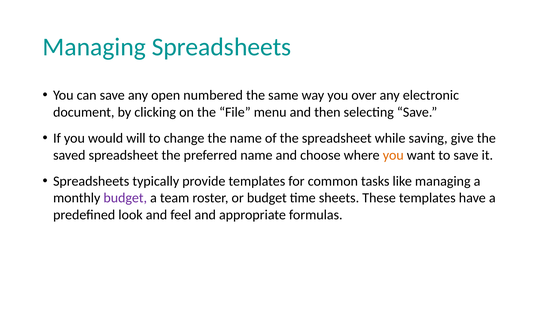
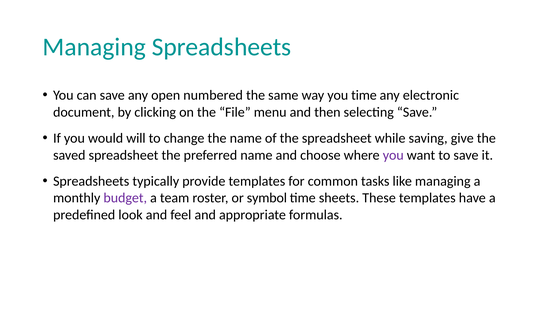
you over: over -> time
you at (393, 155) colour: orange -> purple
or budget: budget -> symbol
